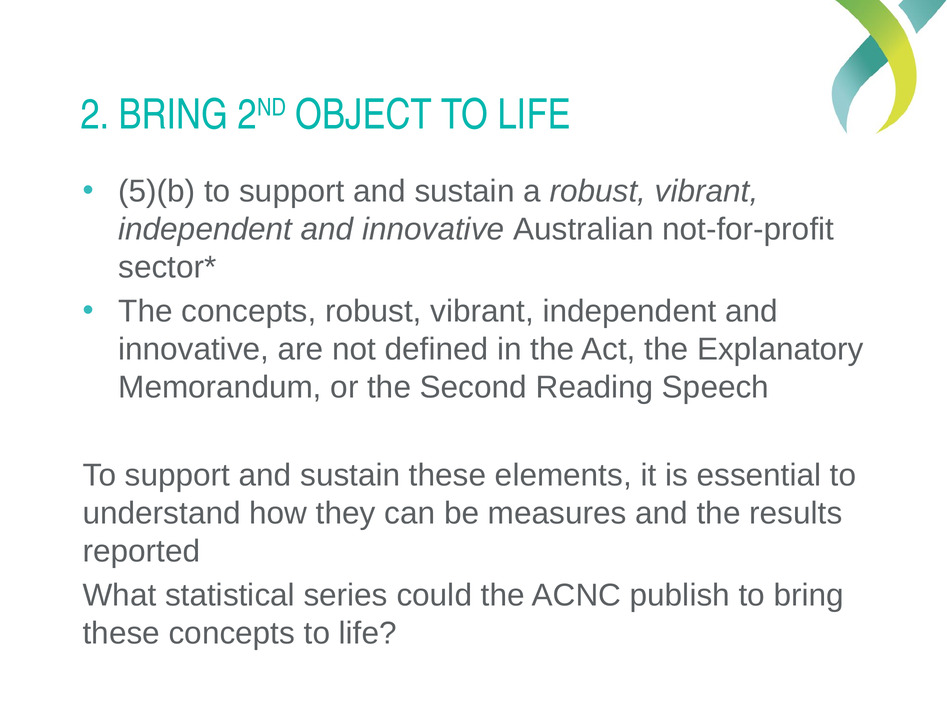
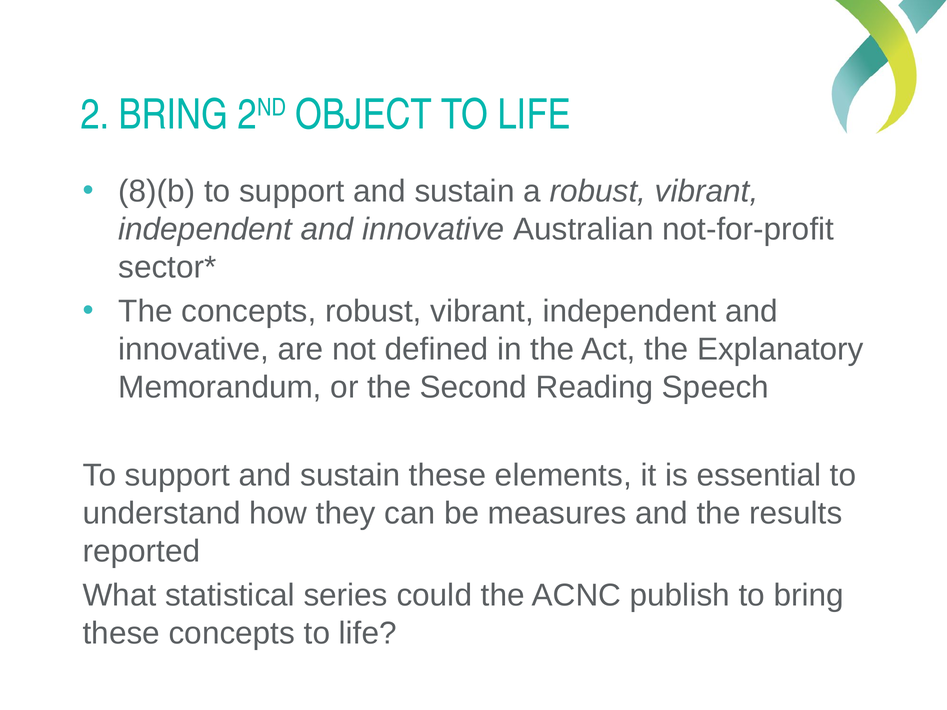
5)(b: 5)(b -> 8)(b
